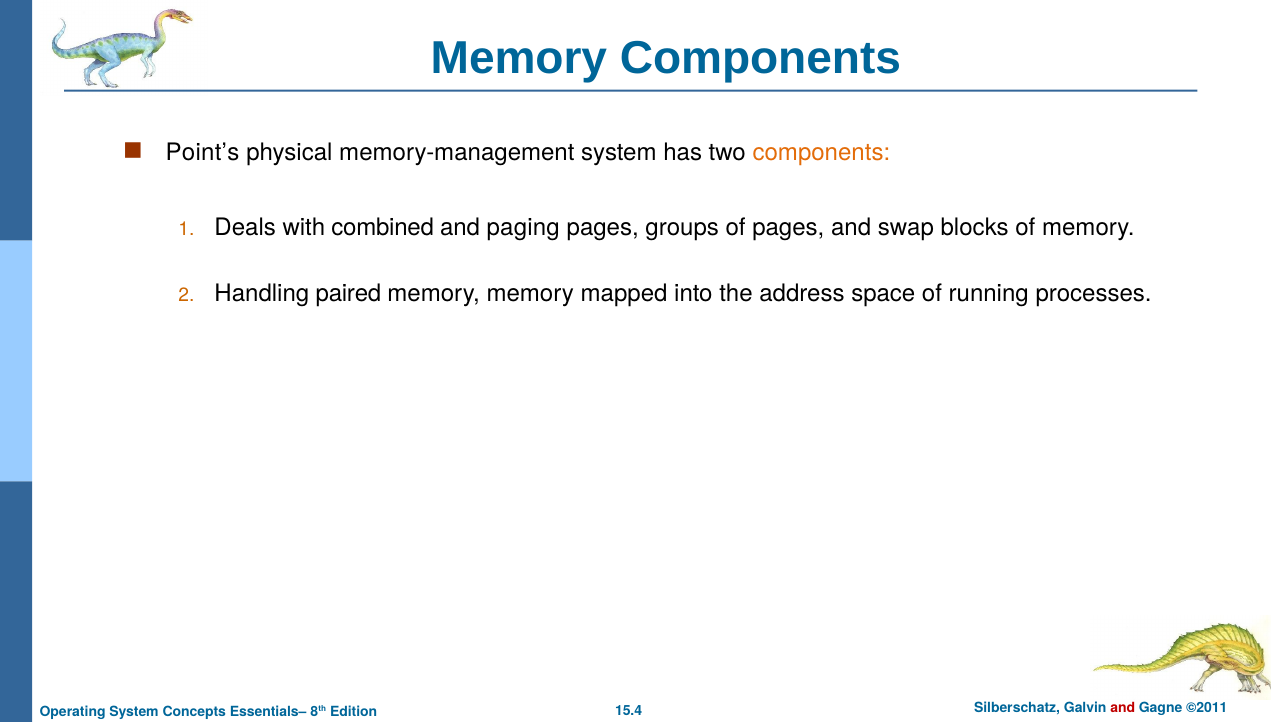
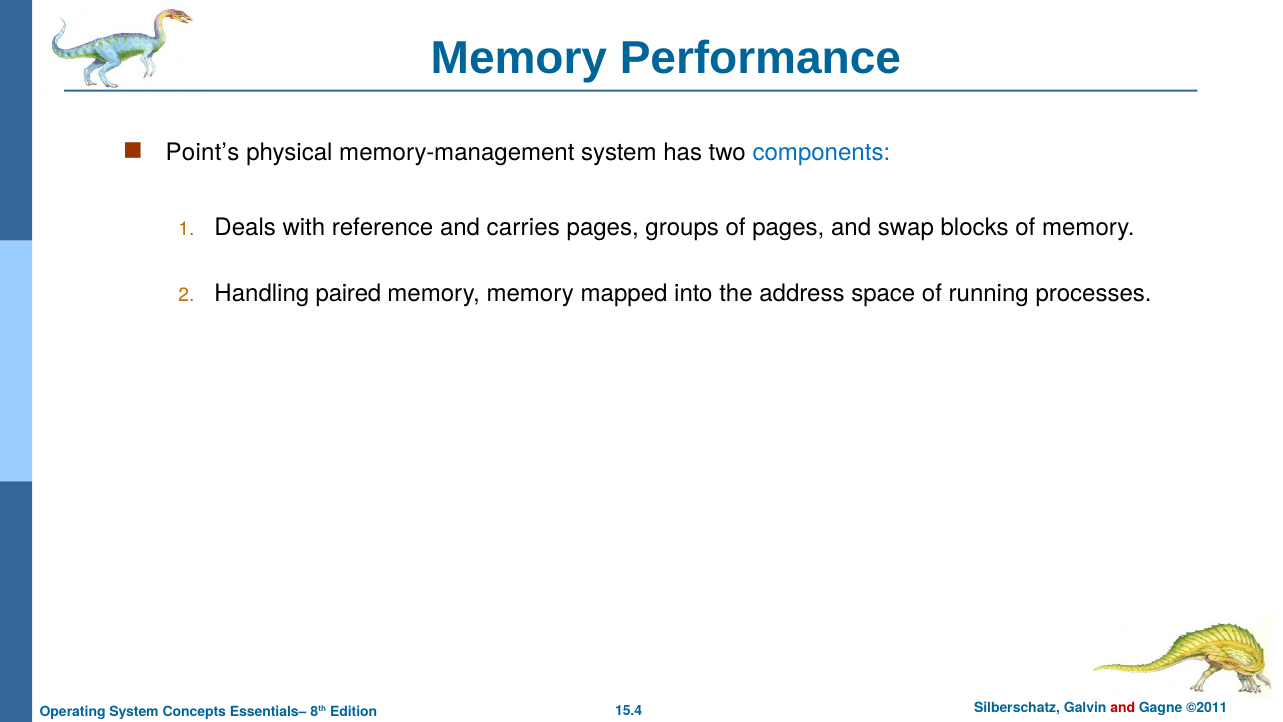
Memory Components: Components -> Performance
components at (821, 153) colour: orange -> blue
combined: combined -> reference
paging: paging -> carries
